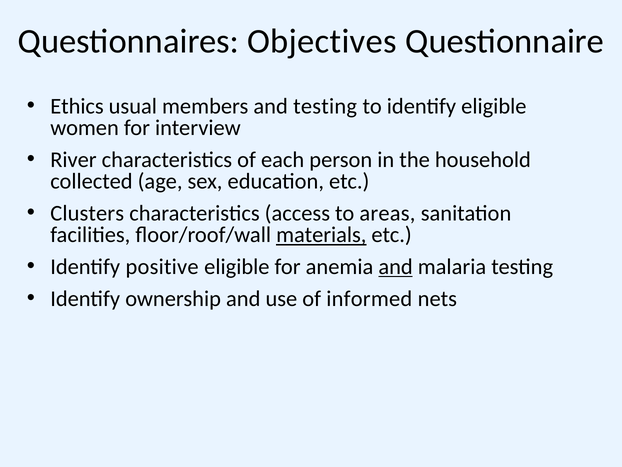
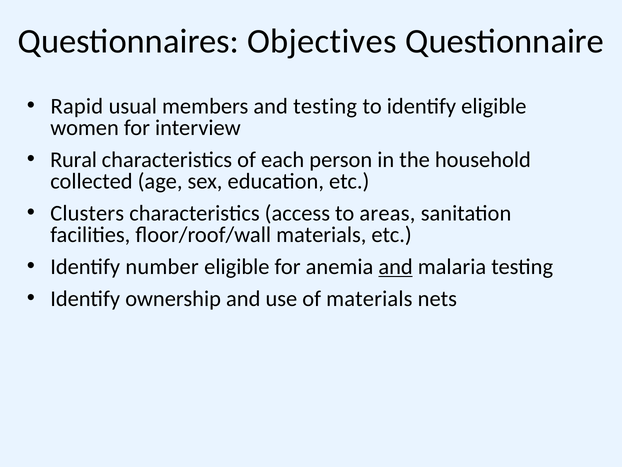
Ethics: Ethics -> Rapid
River: River -> Rural
materials at (321, 235) underline: present -> none
positive: positive -> number
of informed: informed -> materials
